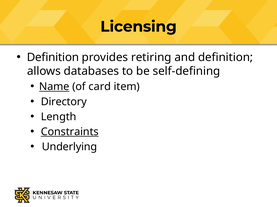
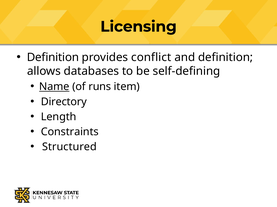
retiring: retiring -> conflict
card: card -> runs
Constraints underline: present -> none
Underlying: Underlying -> Structured
